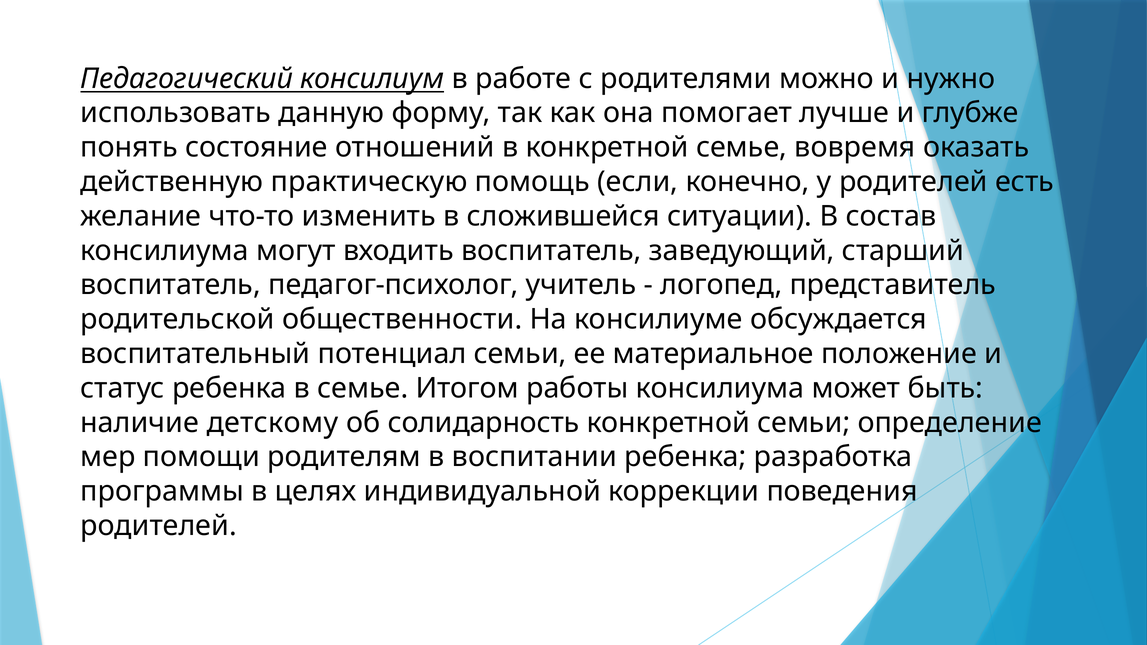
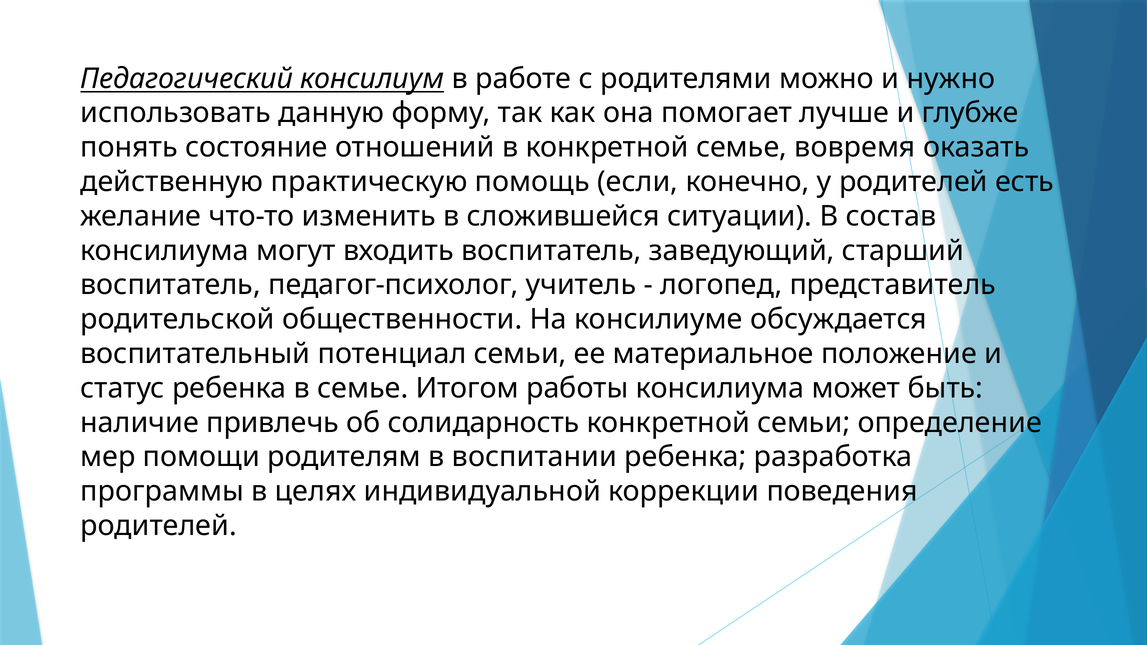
детскому: детскому -> привлечь
